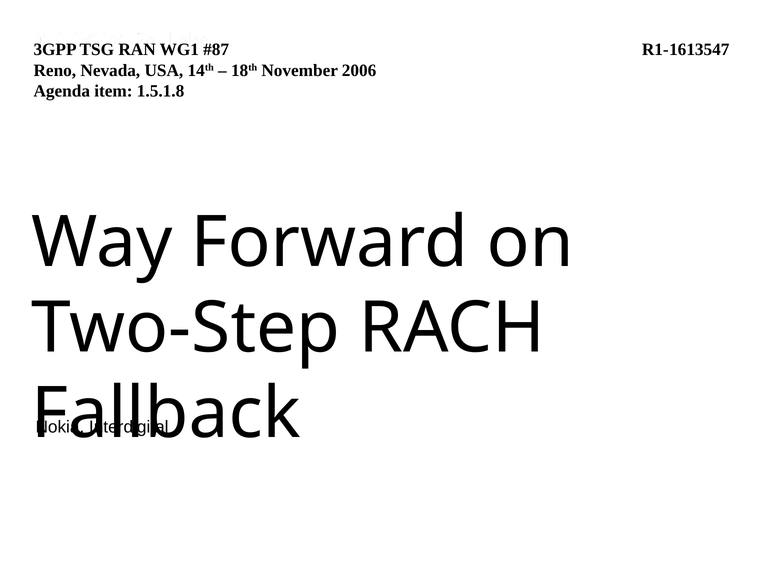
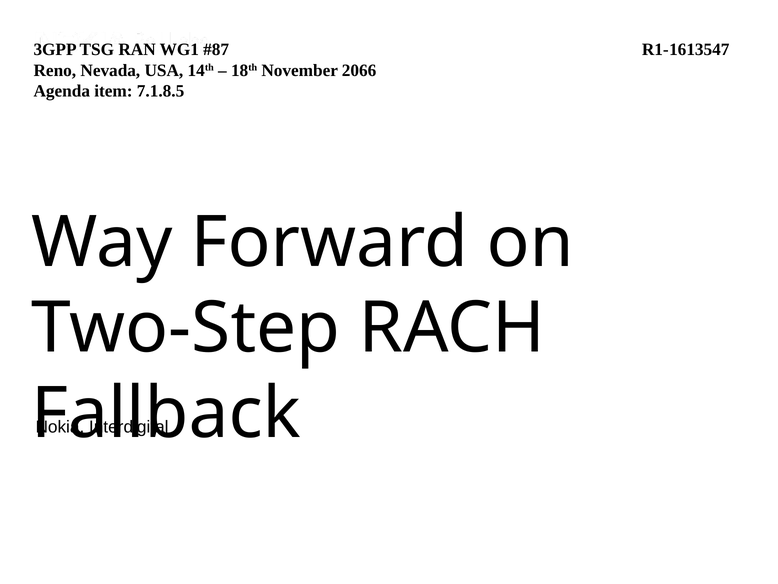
2006: 2006 -> 2066
1.5.1.8: 1.5.1.8 -> 7.1.8.5
